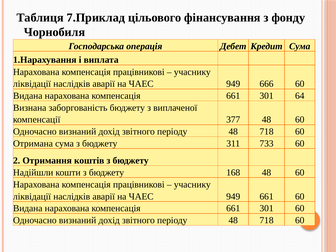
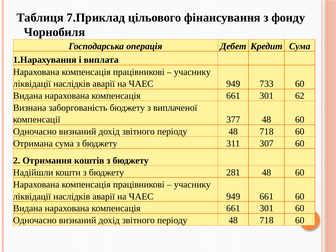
666: 666 -> 733
64: 64 -> 62
733: 733 -> 307
168: 168 -> 281
